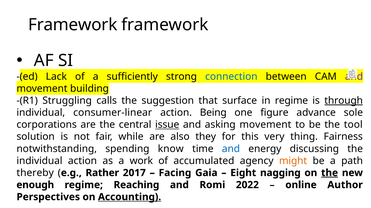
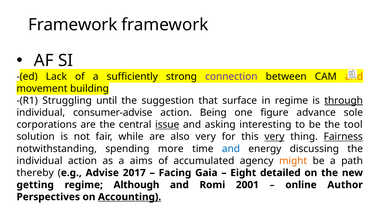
connection colour: blue -> purple
and at (354, 77) colour: purple -> orange
calls: calls -> until
consumer-linear: consumer-linear -> consumer-advise
asking movement: movement -> interesting
also they: they -> very
very at (274, 137) underline: none -> present
Fairness underline: none -> present
know: know -> more
work: work -> aims
Rather: Rather -> Advise
nagging: nagging -> detailed
the at (330, 173) underline: present -> none
enough: enough -> getting
Reaching: Reaching -> Although
2022: 2022 -> 2001
